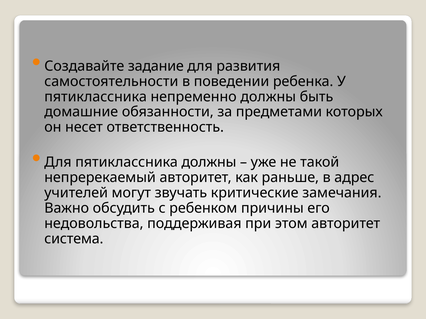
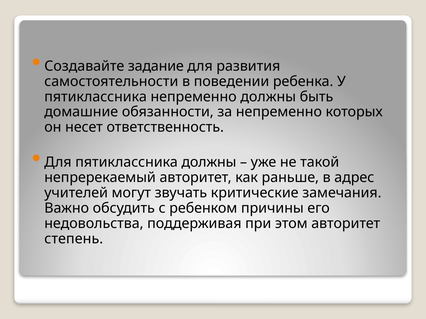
за предметами: предметами -> непременно
система: система -> степень
